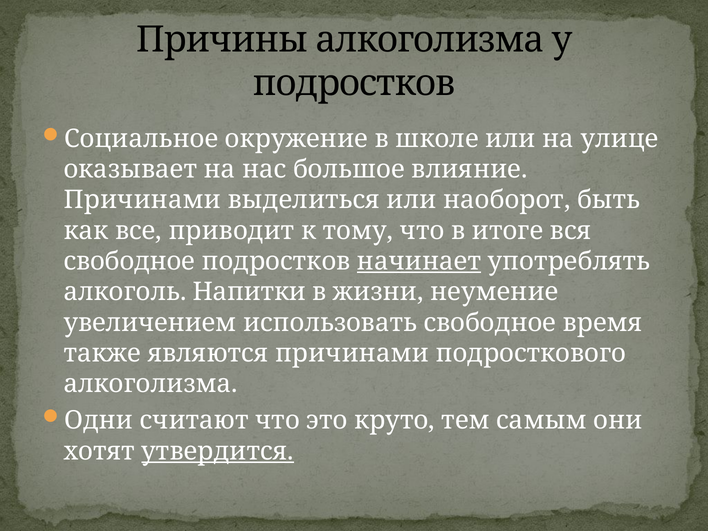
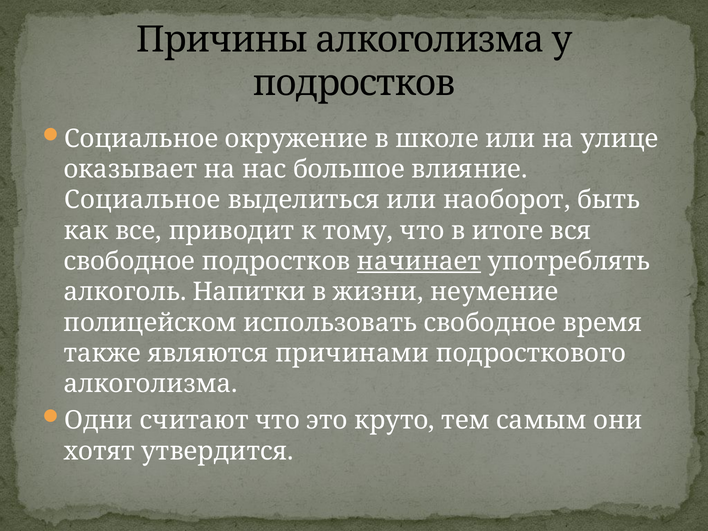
Причинами at (142, 200): Причинами -> Социальное
увеличением: увеличением -> полицейском
утвердится underline: present -> none
